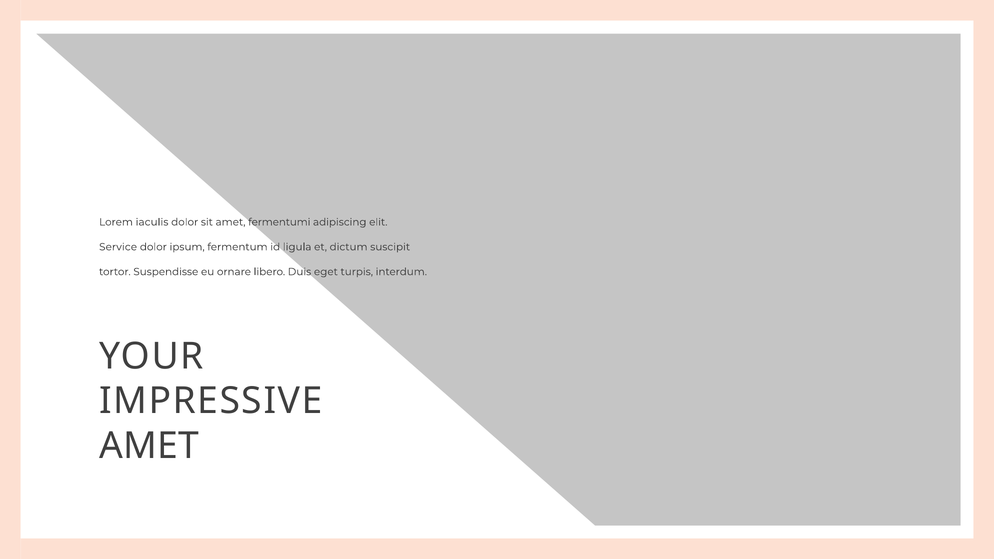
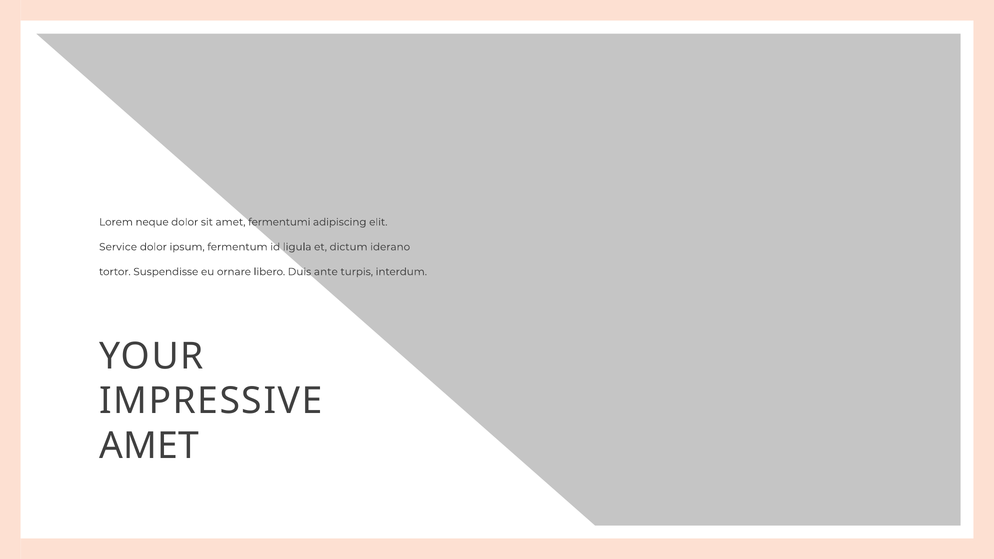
iaculis: iaculis -> neque
suscipit: suscipit -> iderano
eget: eget -> ante
